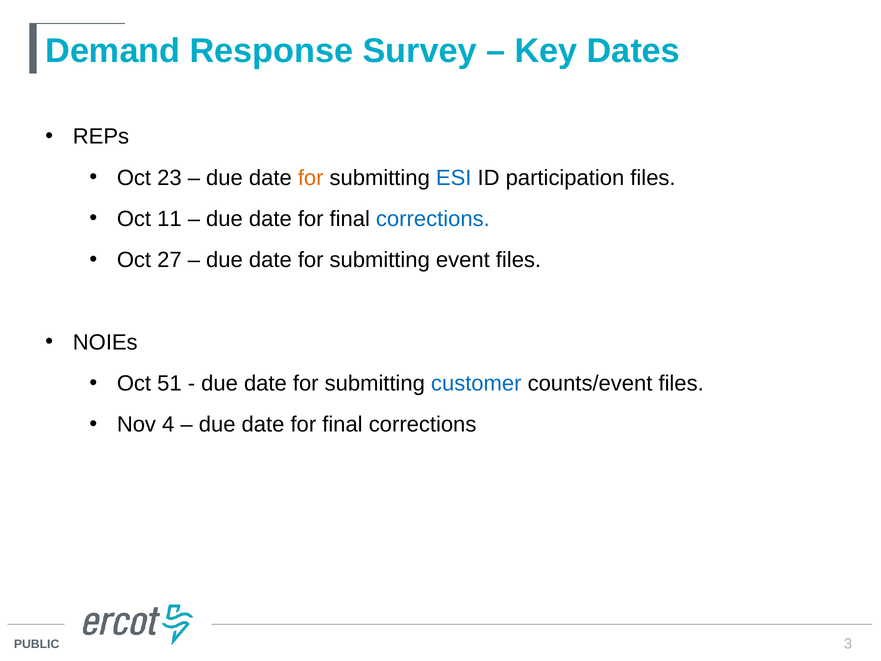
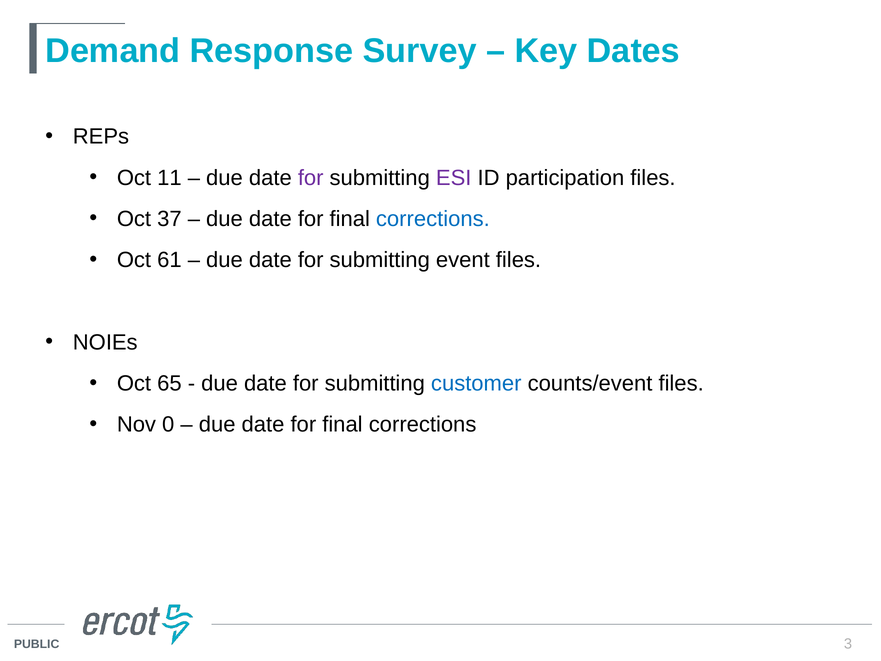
23: 23 -> 11
for at (311, 178) colour: orange -> purple
ESI colour: blue -> purple
11: 11 -> 37
27: 27 -> 61
51: 51 -> 65
4: 4 -> 0
